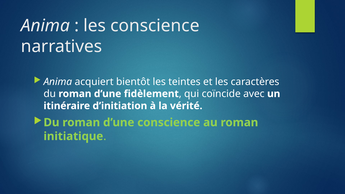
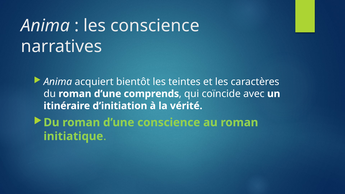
fidèlement: fidèlement -> comprends
